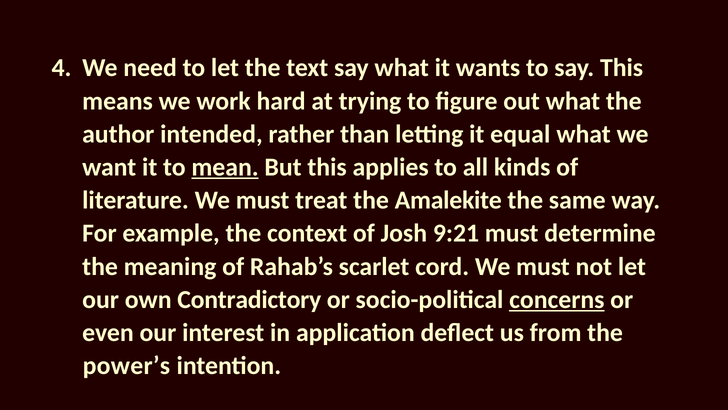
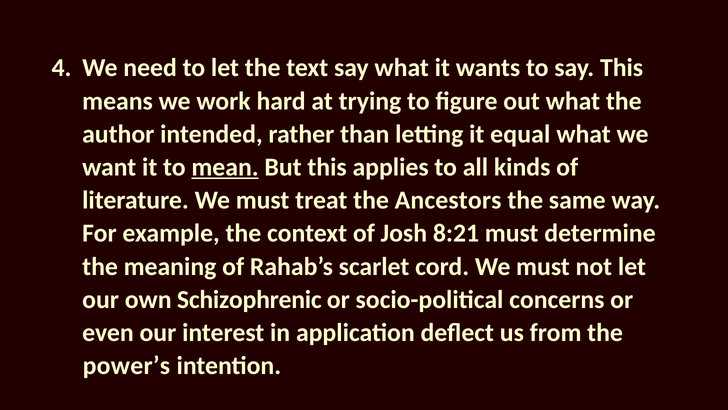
Amalekite: Amalekite -> Ancestors
9:21: 9:21 -> 8:21
Contradictory: Contradictory -> Schizophrenic
concerns underline: present -> none
